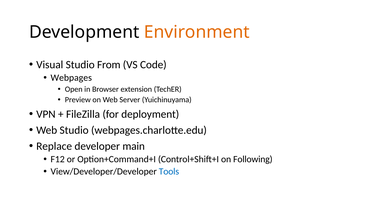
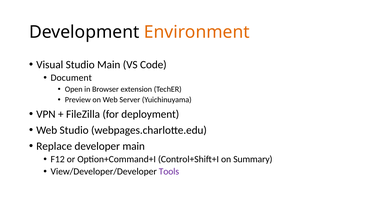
Studio From: From -> Main
Webpages: Webpages -> Document
Following: Following -> Summary
Tools colour: blue -> purple
